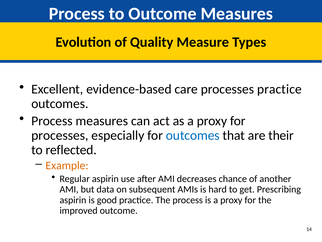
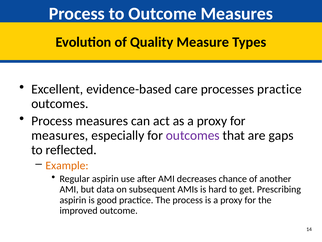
processes at (60, 135): processes -> measures
outcomes at (193, 135) colour: blue -> purple
their: their -> gaps
